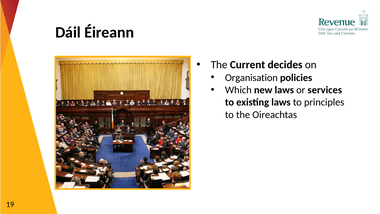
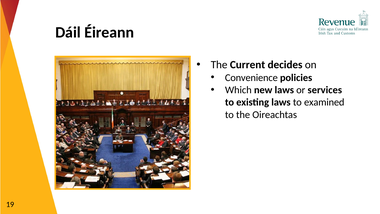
Organisation: Organisation -> Convenience
principles: principles -> examined
